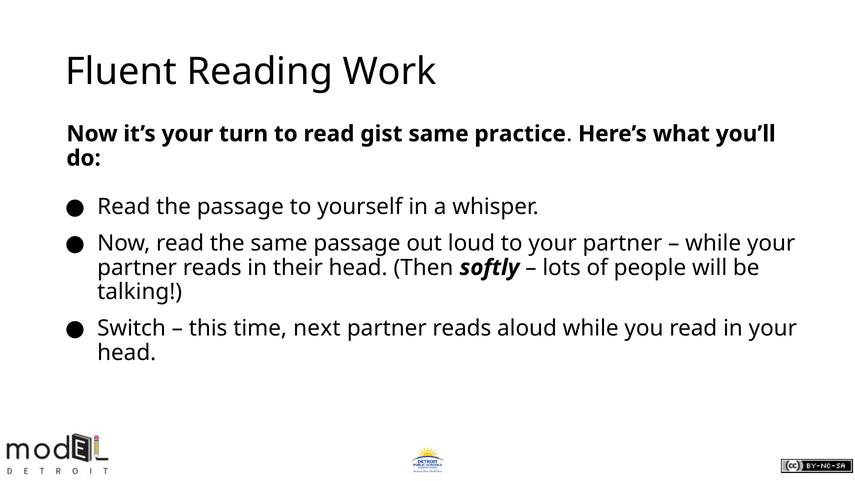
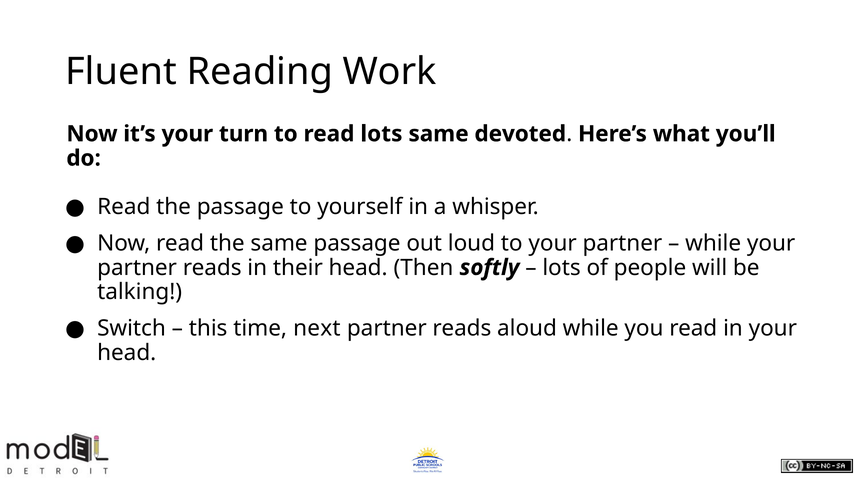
read gist: gist -> lots
practice: practice -> devoted
